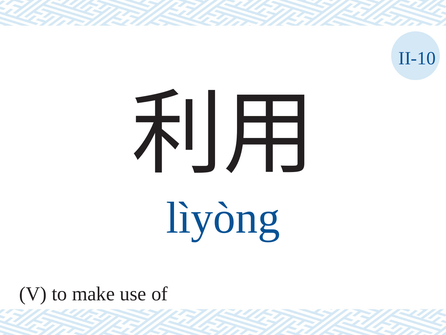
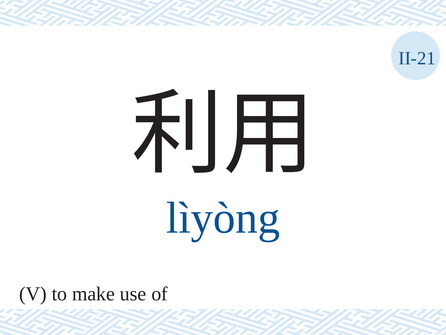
II-10: II-10 -> II-21
